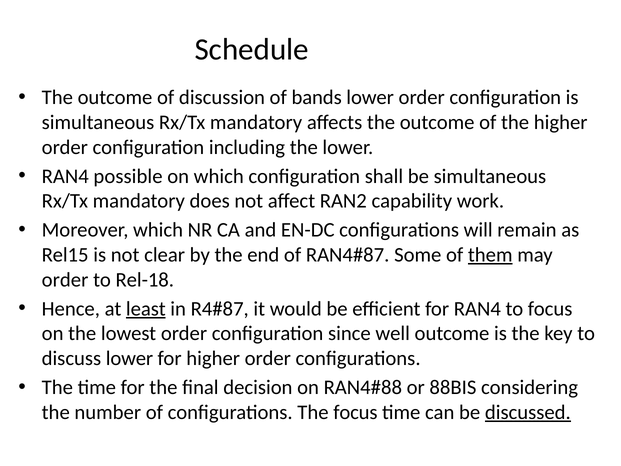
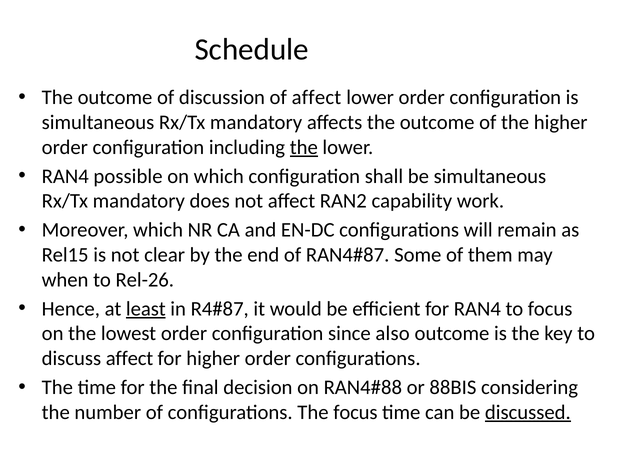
of bands: bands -> affect
the at (304, 147) underline: none -> present
them underline: present -> none
order at (65, 280): order -> when
Rel-18: Rel-18 -> Rel-26
well: well -> also
discuss lower: lower -> affect
